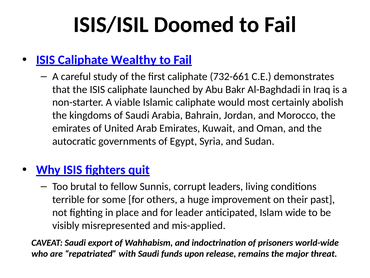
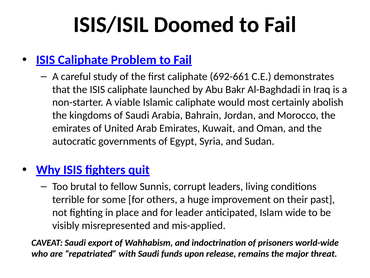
Wealthy: Wealthy -> Problem
732-661: 732-661 -> 692-661
